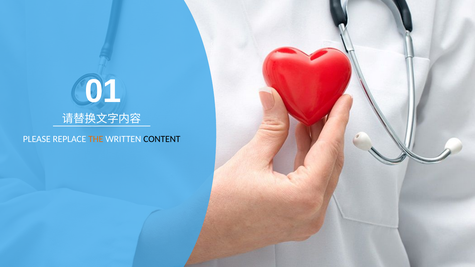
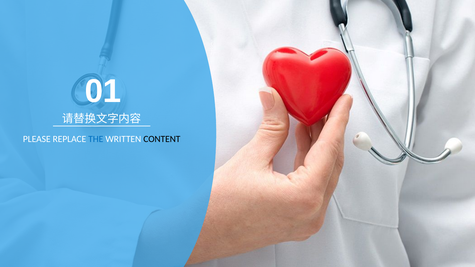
THE colour: orange -> blue
